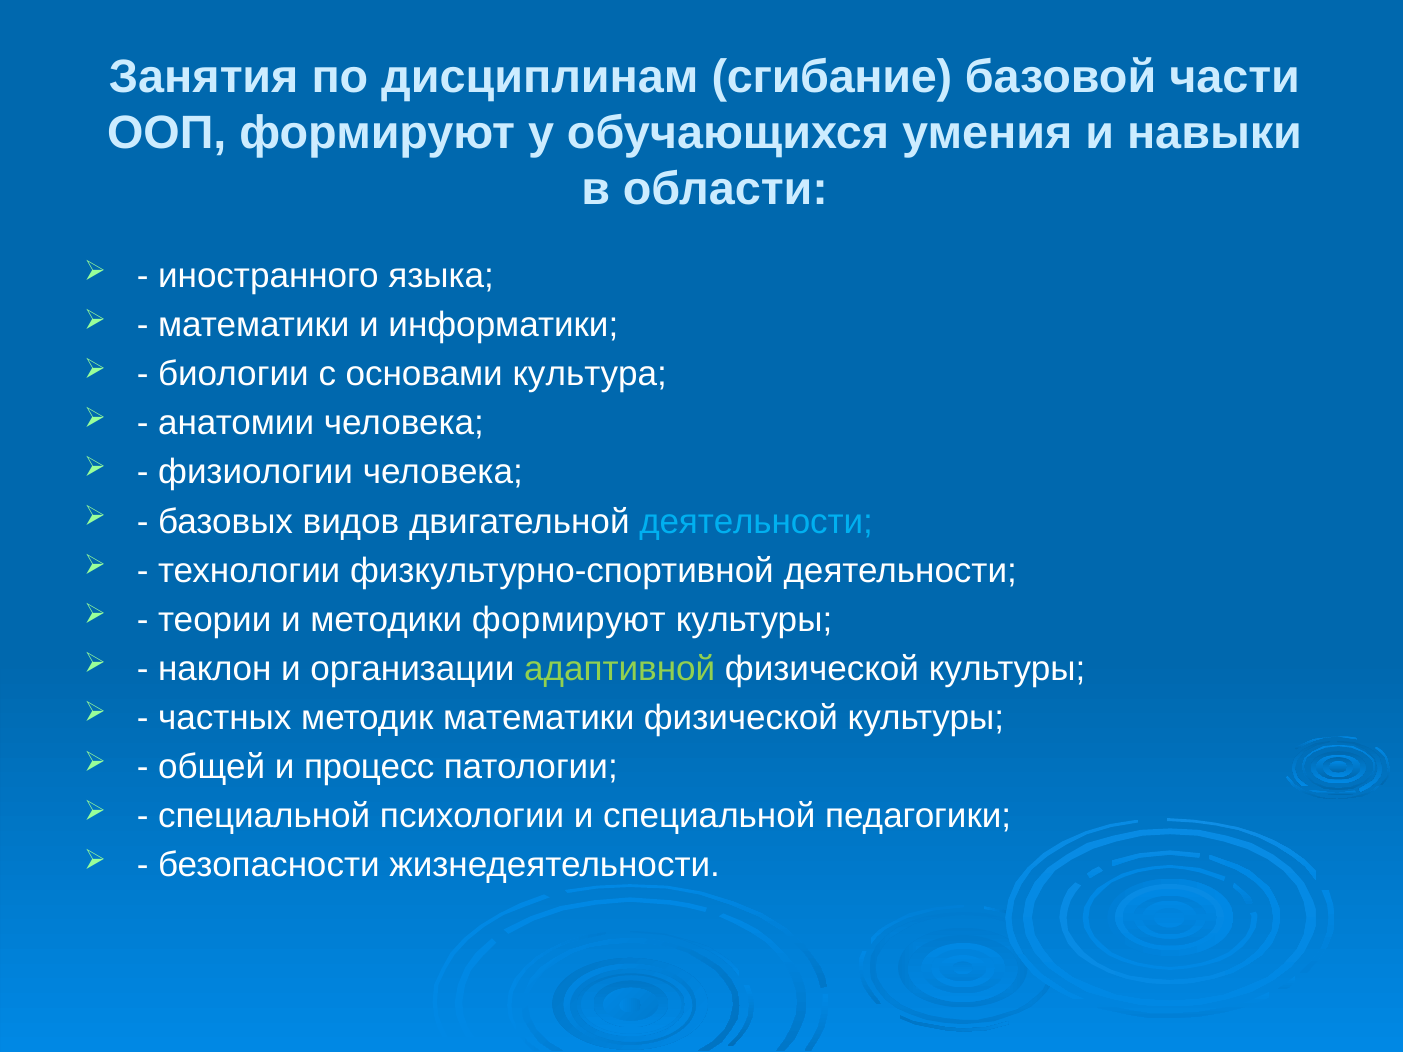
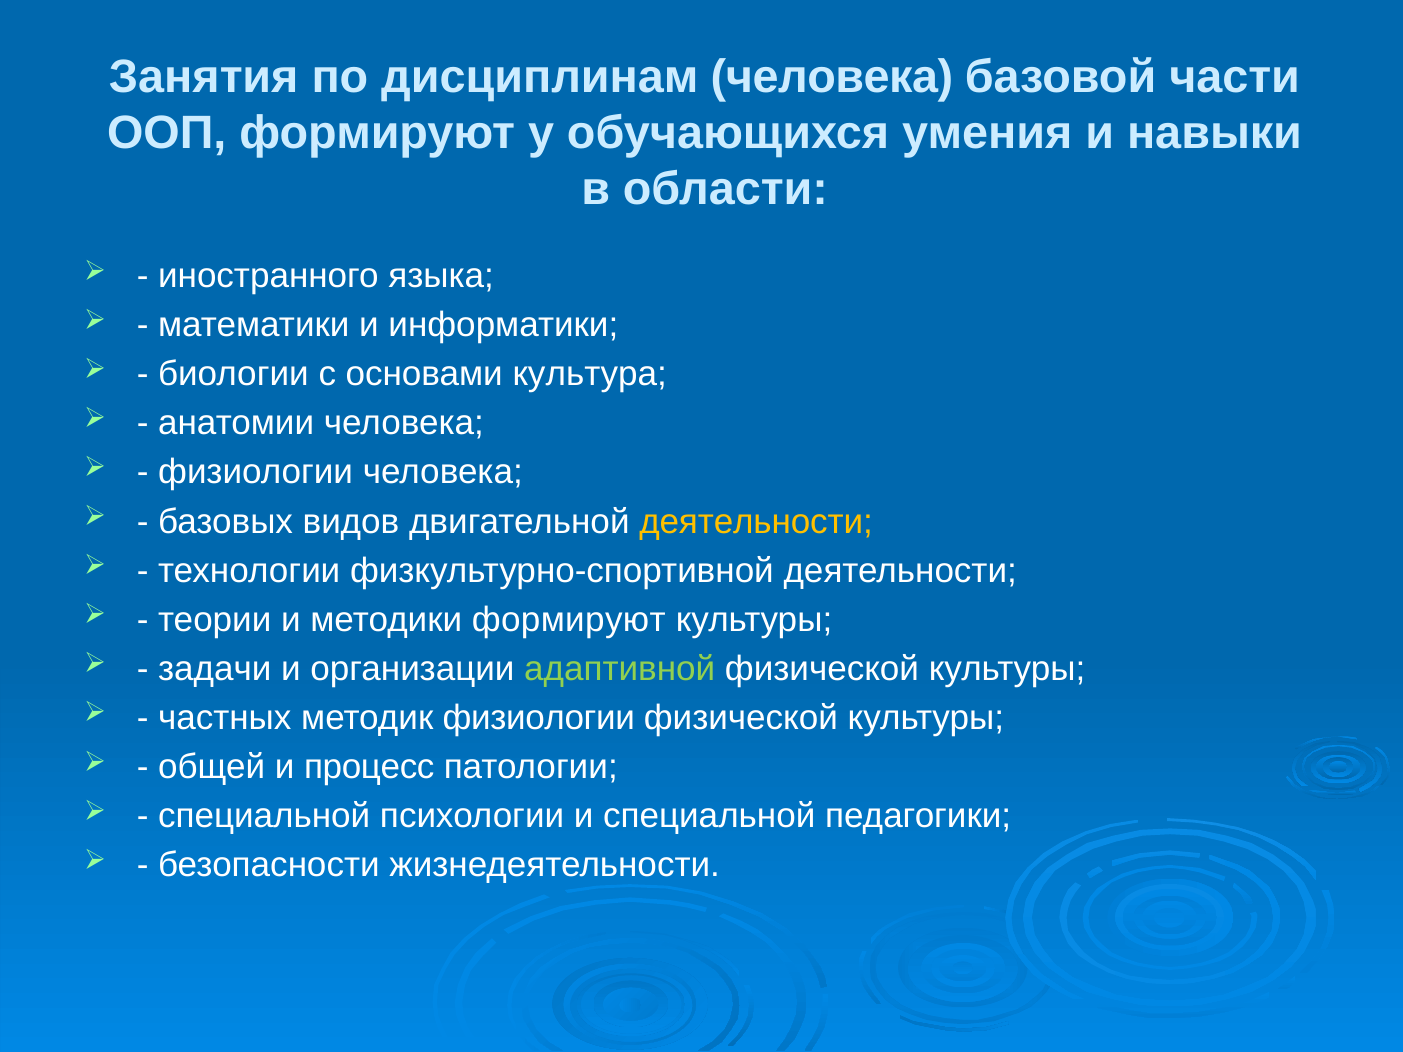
дисциплинам сгибание: сгибание -> человека
деятельности at (756, 522) colour: light blue -> yellow
наклон: наклон -> задачи
методик математики: математики -> физиологии
